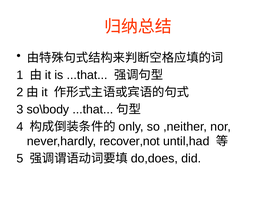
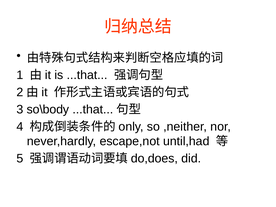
recover,not: recover,not -> escape,not
